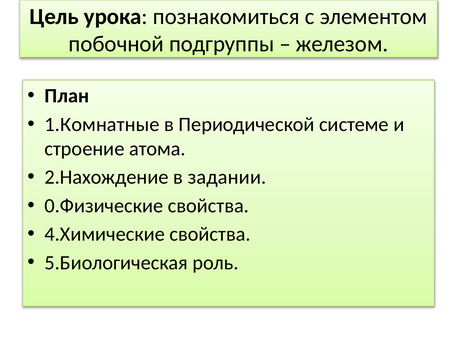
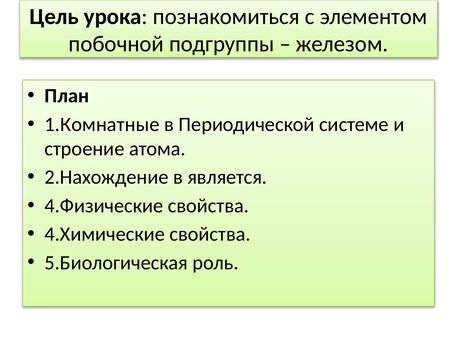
задании: задании -> является
0.Физические: 0.Физические -> 4.Физические
